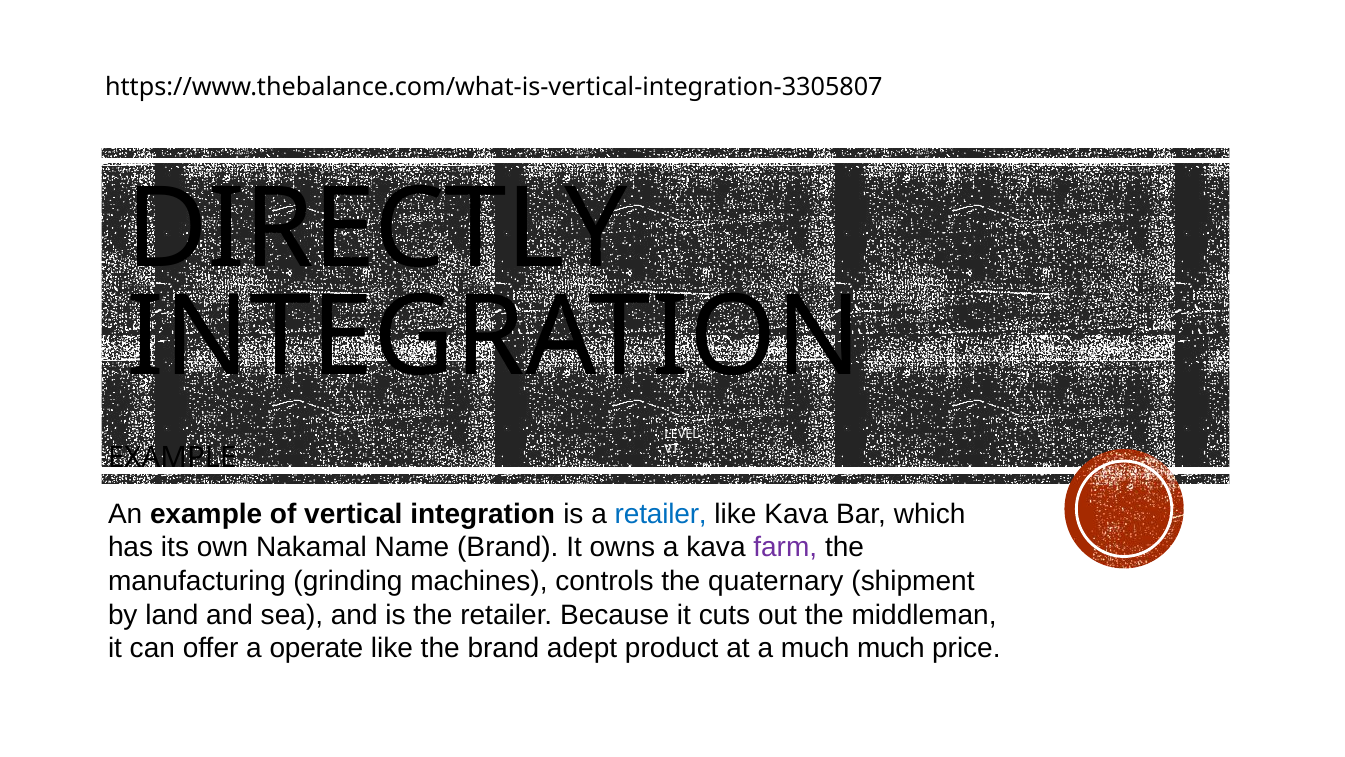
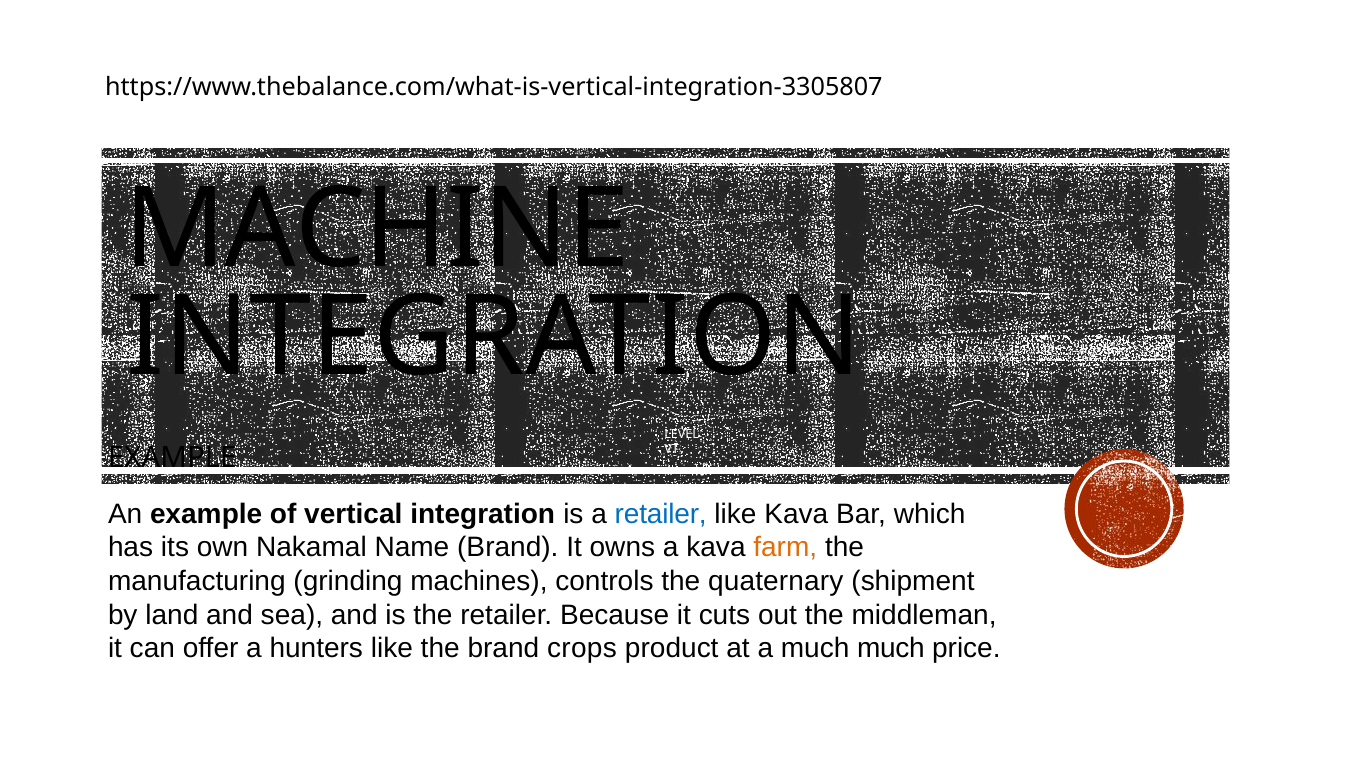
DIRECTLY: DIRECTLY -> MACHINE
farm colour: purple -> orange
operate: operate -> hunters
adept: adept -> crops
